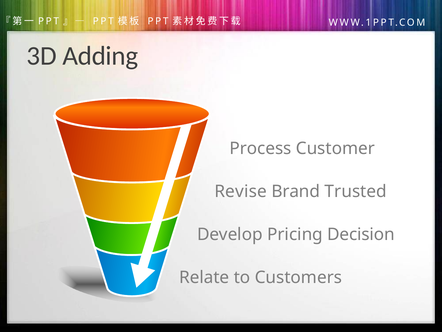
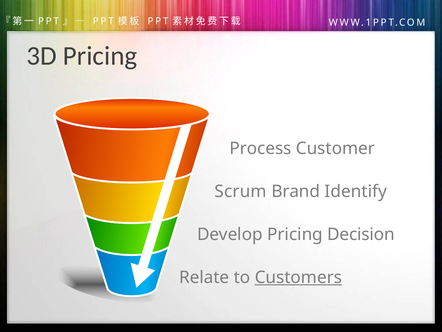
3D Adding: Adding -> Pricing
Revise: Revise -> Scrum
Trusted: Trusted -> Identify
Customers underline: none -> present
